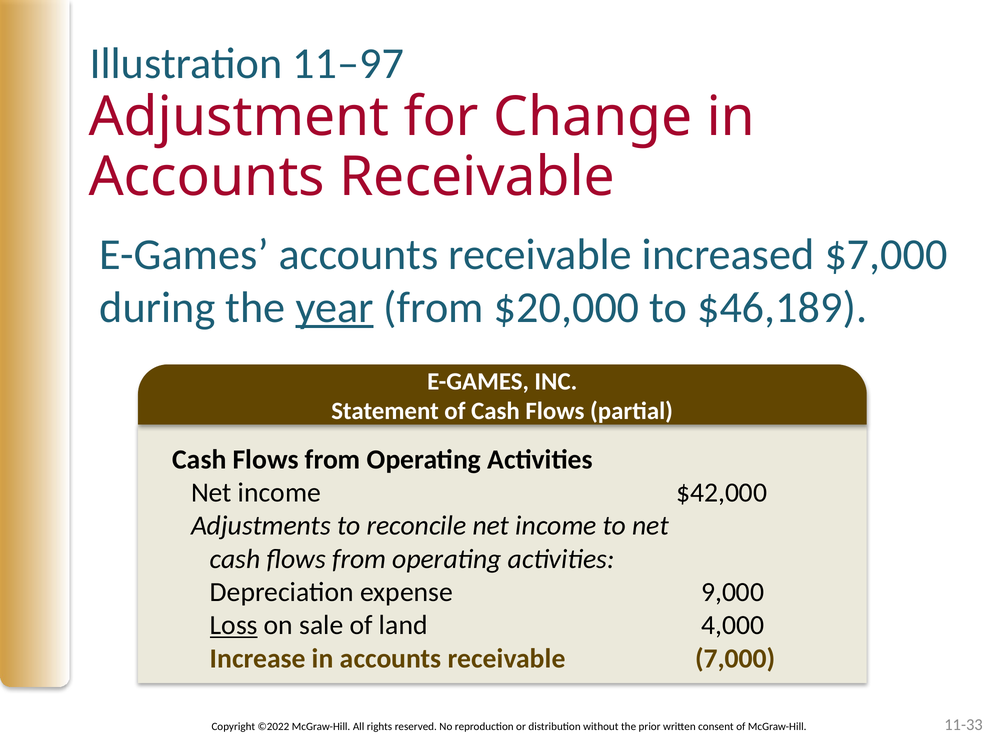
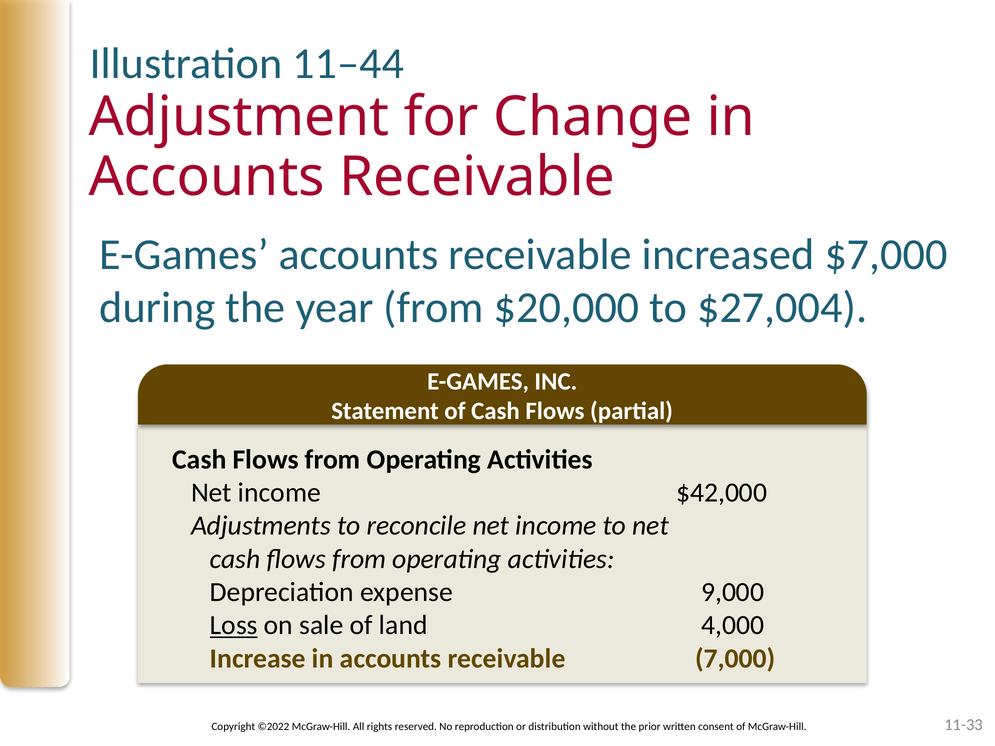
11–97: 11–97 -> 11–44
year underline: present -> none
$46,189: $46,189 -> $27,004
